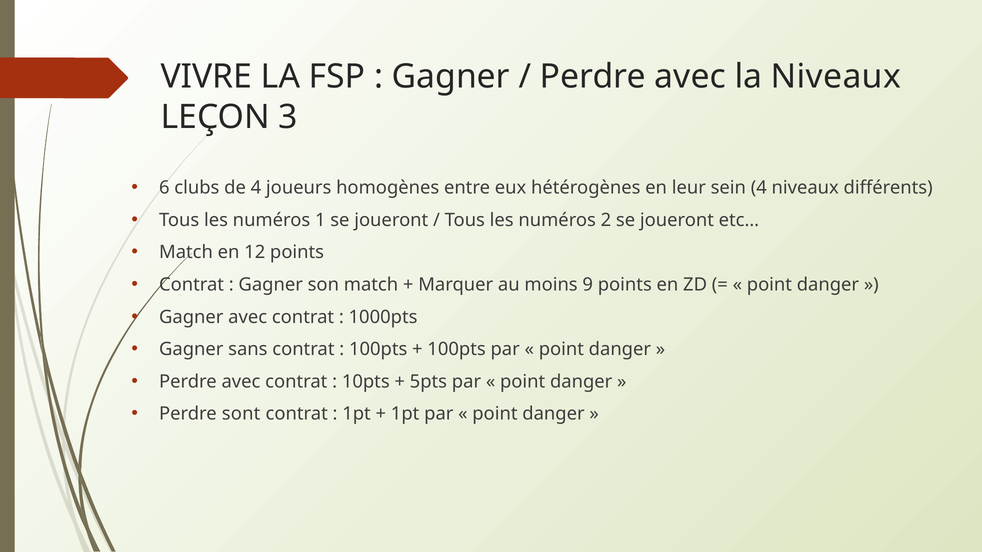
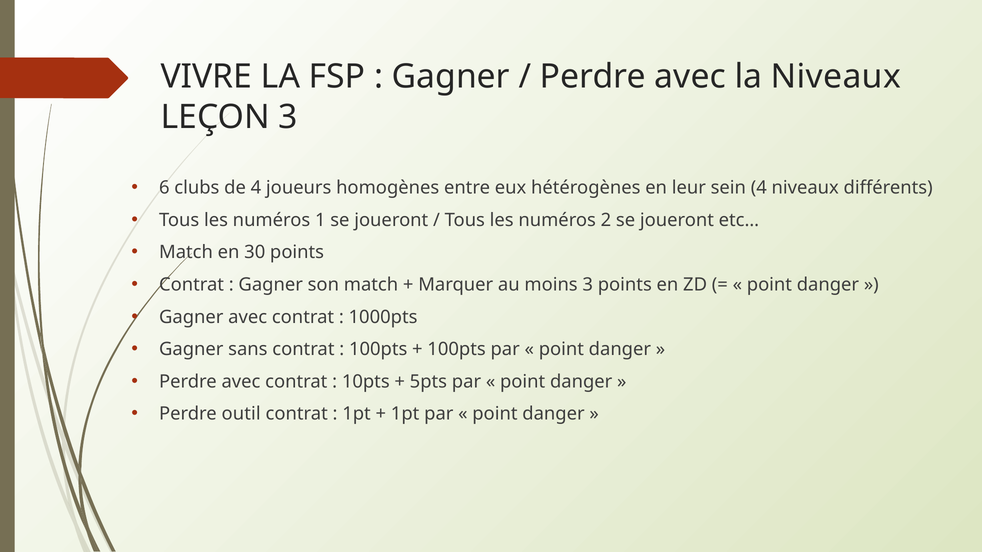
12: 12 -> 30
moins 9: 9 -> 3
sont: sont -> outil
